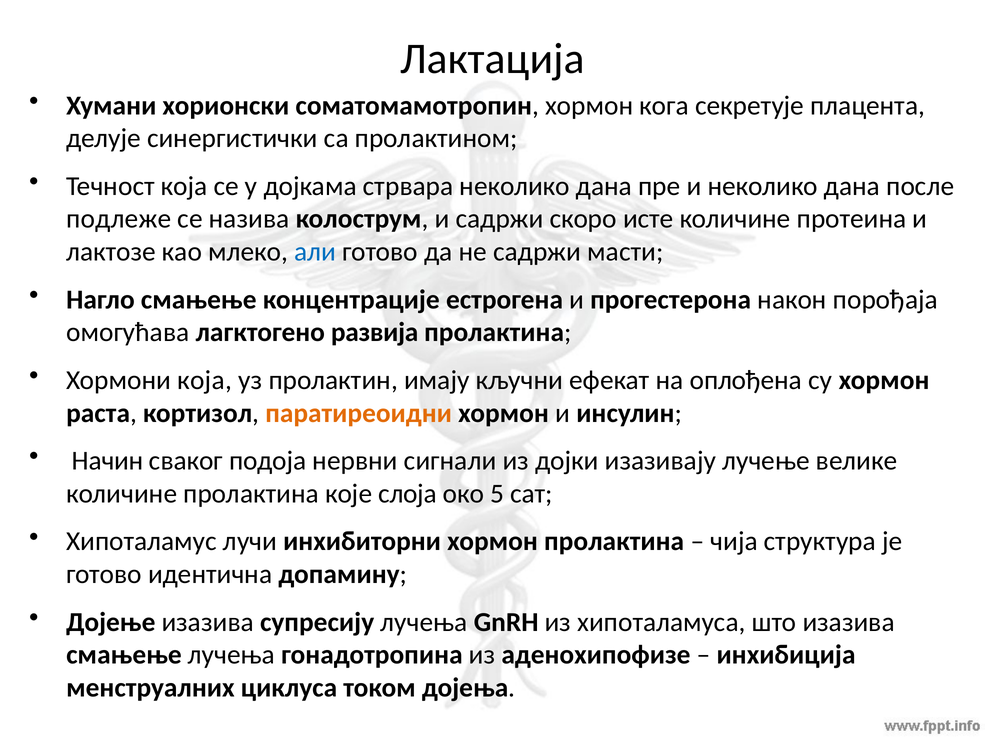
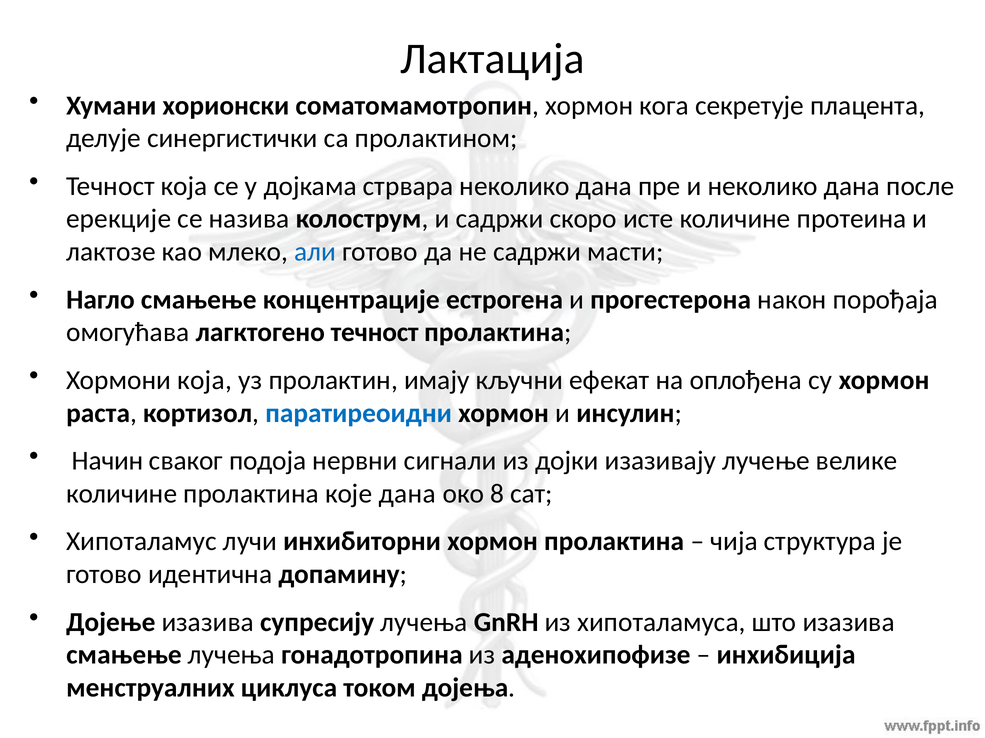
подлеже: подлеже -> ерекције
лагктогено развија: развија -> течност
паратиреоидни colour: orange -> blue
које слоја: слоја -> дана
5: 5 -> 8
